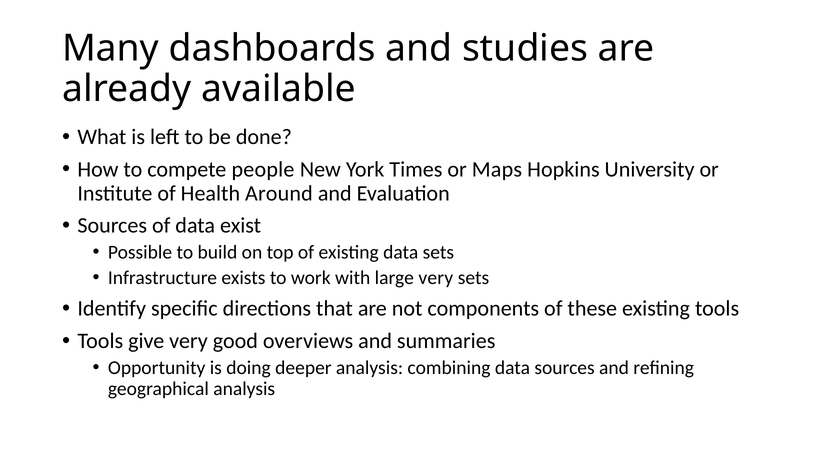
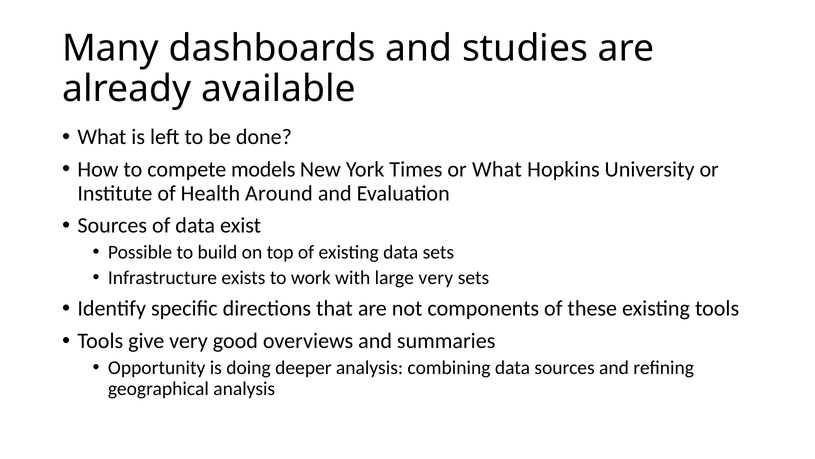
people: people -> models
or Maps: Maps -> What
